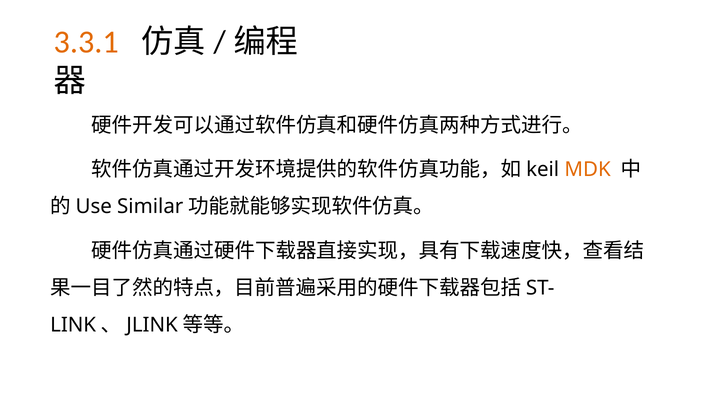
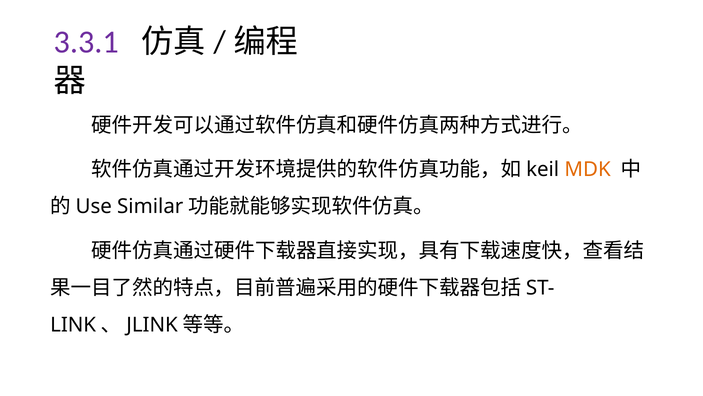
3.3.1 colour: orange -> purple
